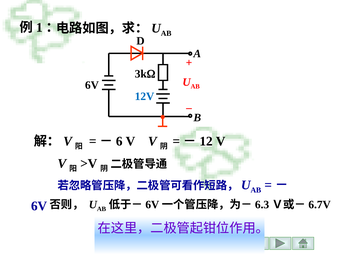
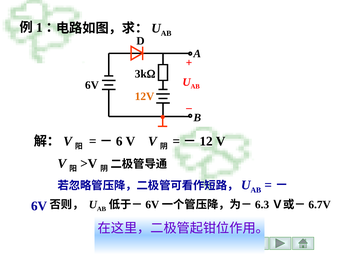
12V colour: blue -> orange
